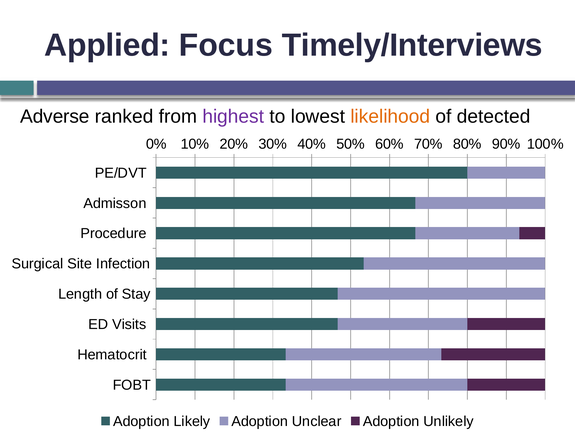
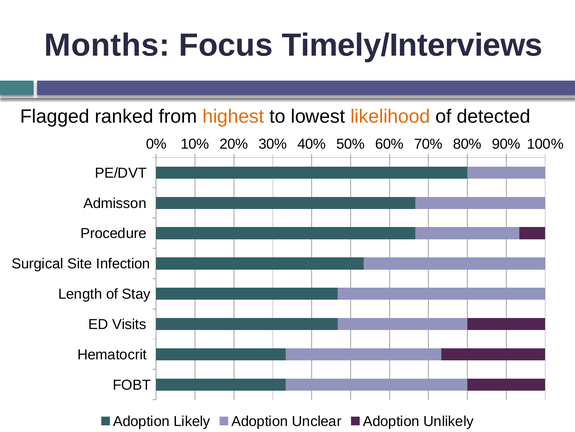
Applied: Applied -> Months
Adverse: Adverse -> Flagged
highest colour: purple -> orange
